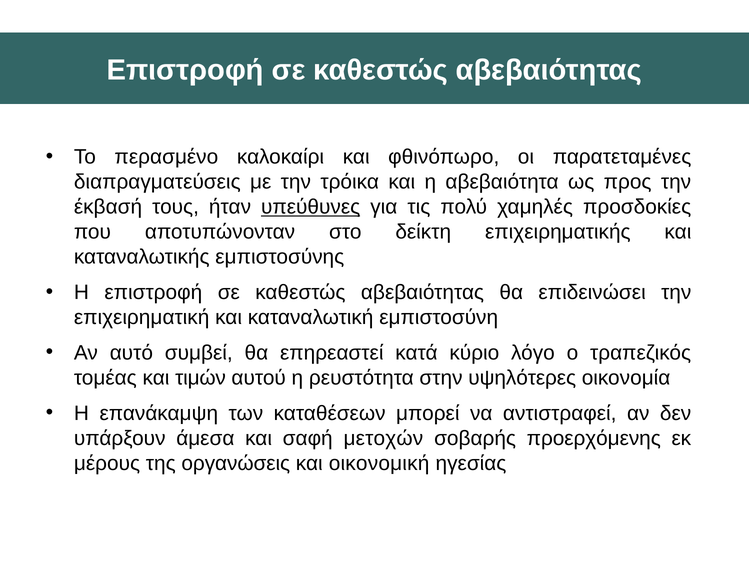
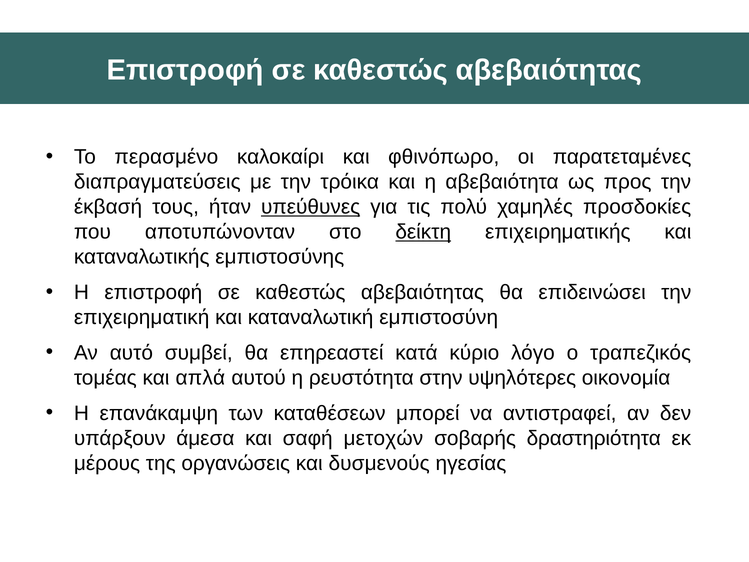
δείκτη underline: none -> present
τιμών: τιμών -> απλά
προερχόμενης: προερχόμενης -> δραστηριότητα
οικονομική: οικονομική -> δυσμενούς
